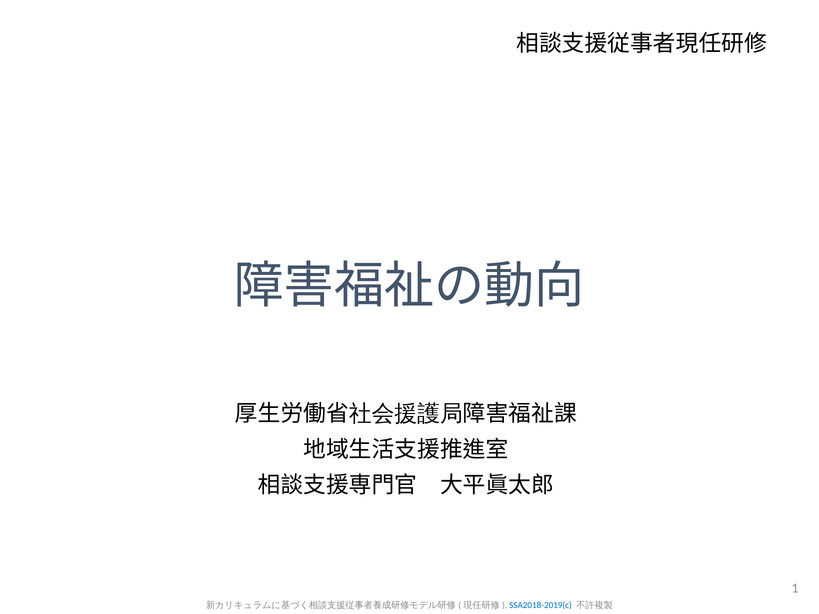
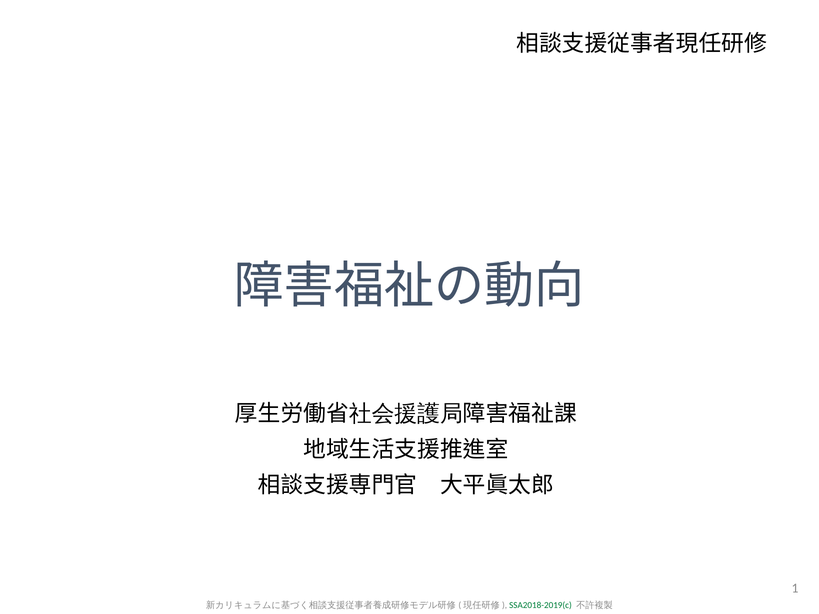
SSA2018-2019(c colour: blue -> green
